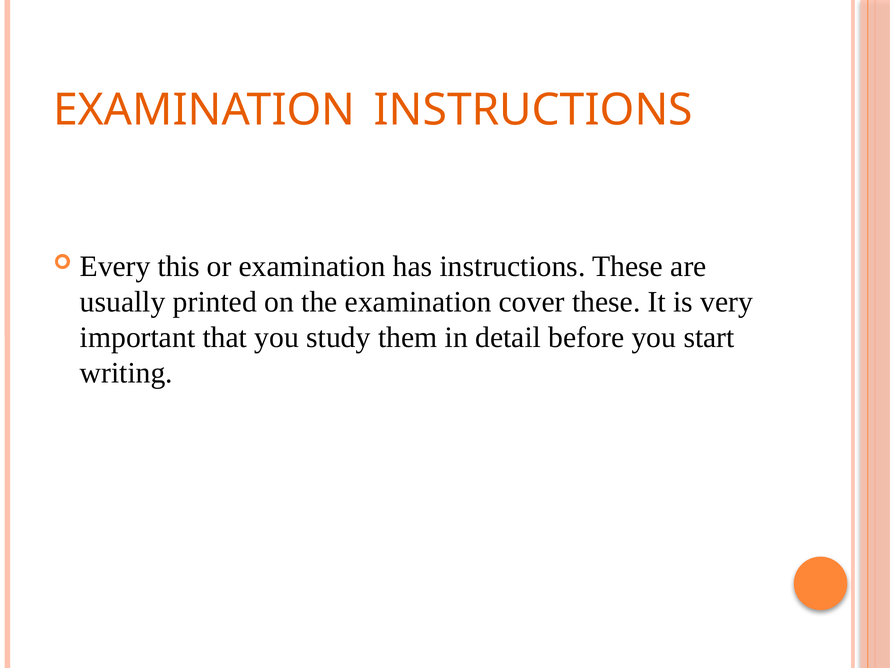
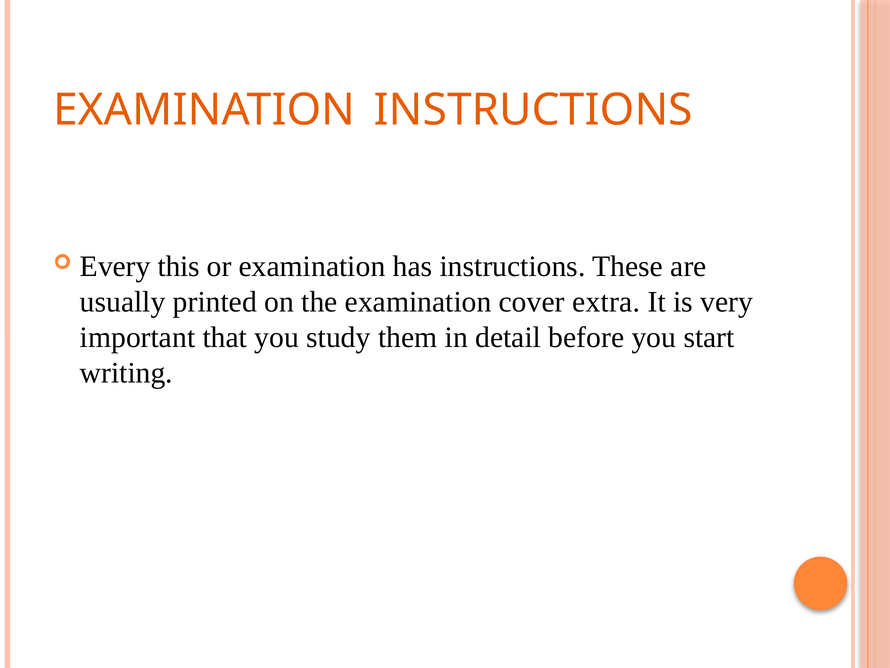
cover these: these -> extra
